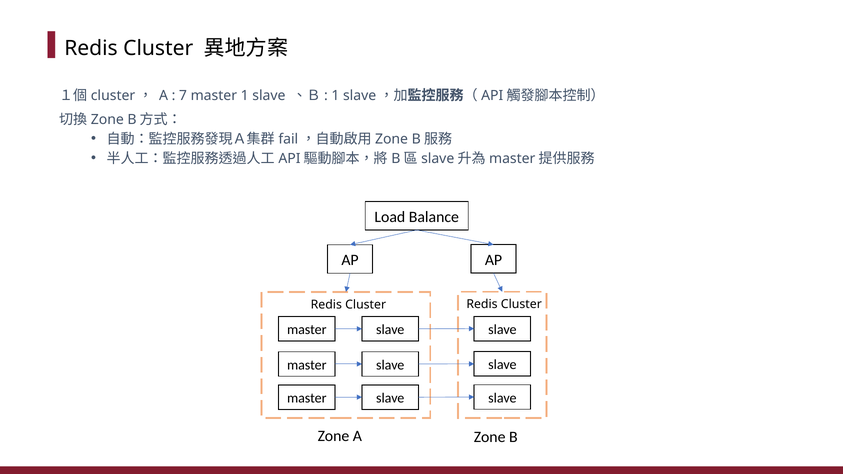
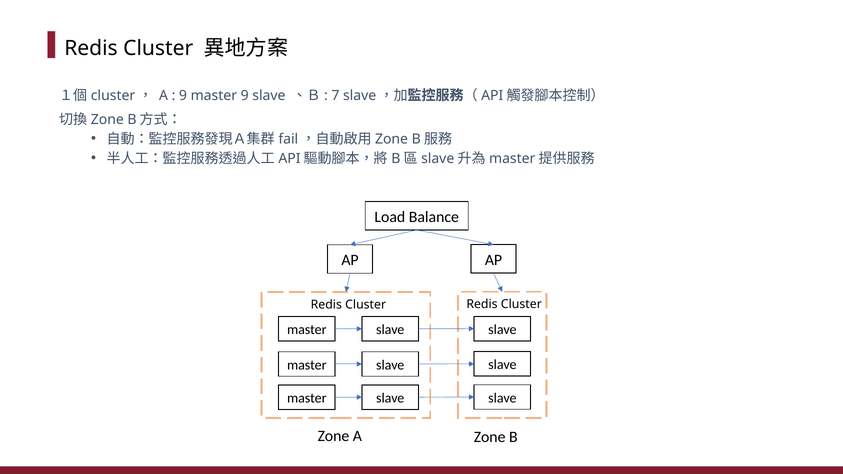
7 at (183, 96): 7 -> 9
master 1: 1 -> 9
、Ｂ 1: 1 -> 7
